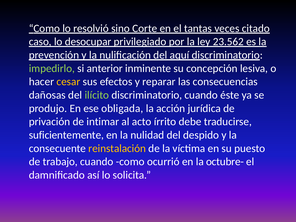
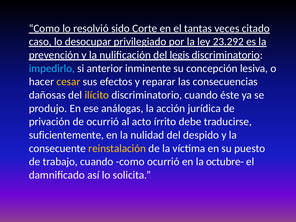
sino: sino -> sido
23.562: 23.562 -> 23.292
aquí: aquí -> legis
impedirlo colour: light green -> light blue
ilícito colour: light green -> yellow
obligada: obligada -> análogas
de intimar: intimar -> ocurrió
